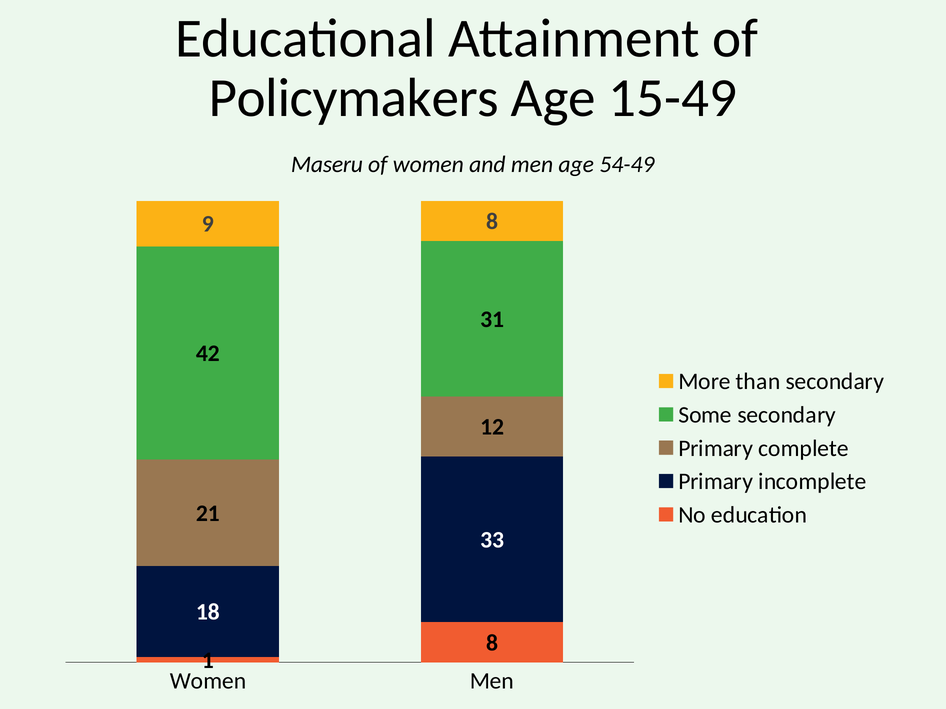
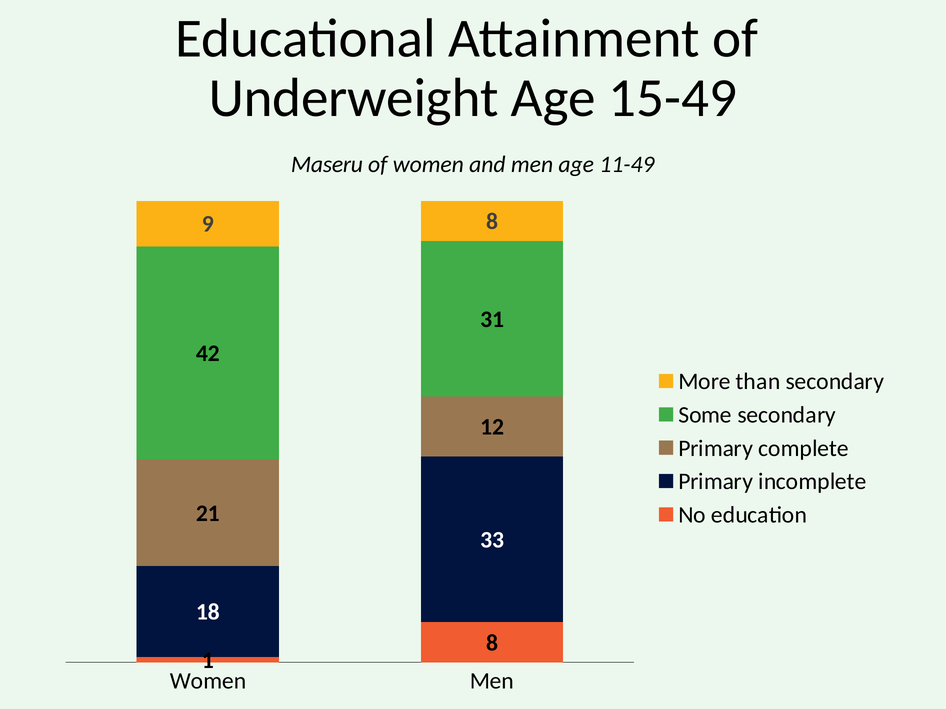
Policymakers: Policymakers -> Underweight
54-49: 54-49 -> 11-49
